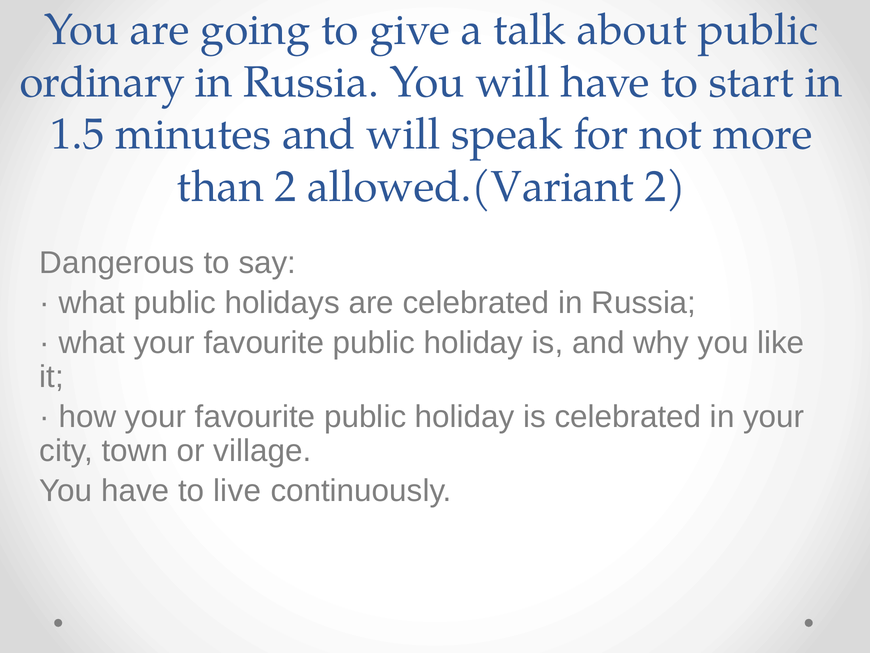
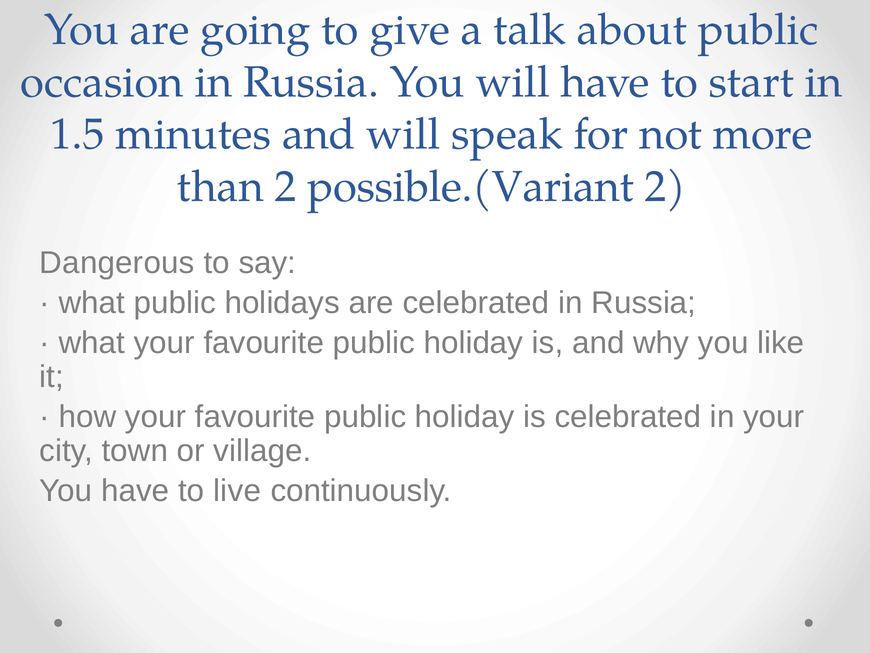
ordinary: ordinary -> occasion
allowed.(Variant: allowed.(Variant -> possible.(Variant
